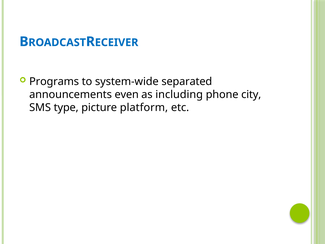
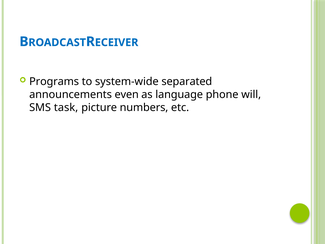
including: including -> language
city: city -> will
type: type -> task
platform: platform -> numbers
